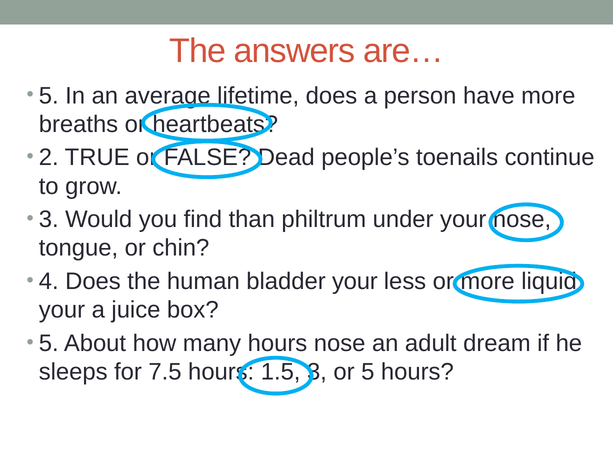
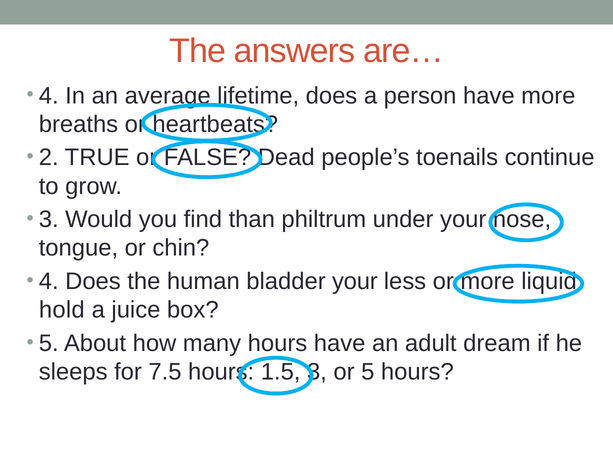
5 at (49, 96): 5 -> 4
your at (62, 310): your -> hold
hours nose: nose -> have
